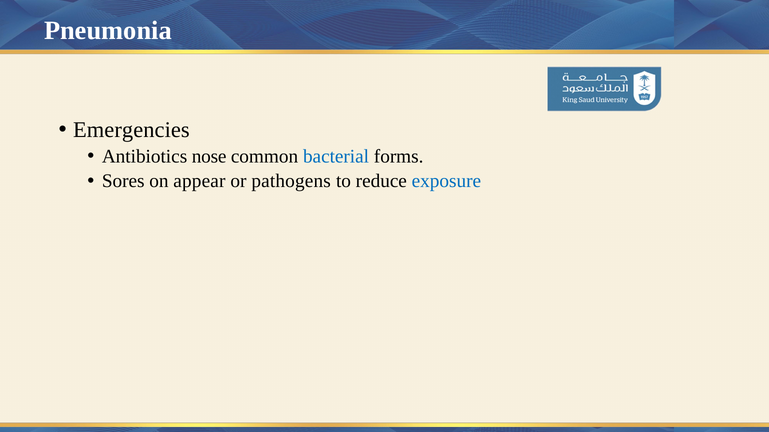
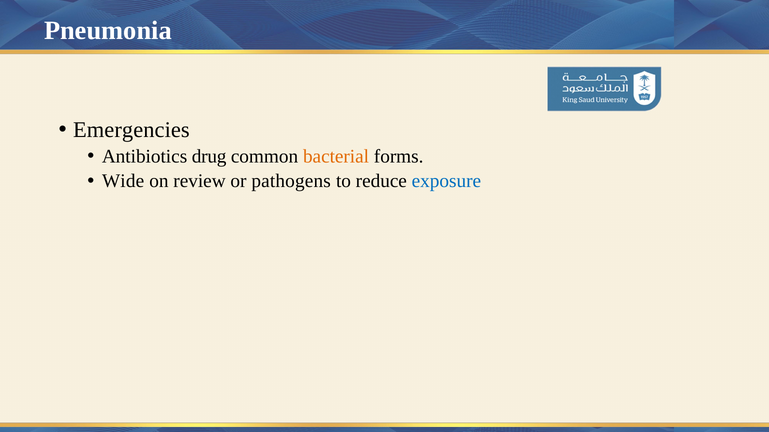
nose: nose -> drug
bacterial colour: blue -> orange
Sores: Sores -> Wide
appear: appear -> review
